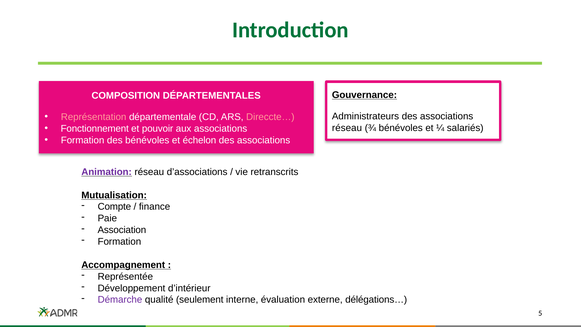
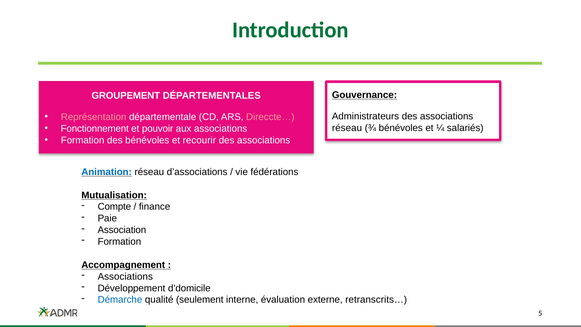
COMPOSITION: COMPOSITION -> GROUPEMENT
échelon: échelon -> recourir
Animation colour: purple -> blue
retranscrits: retranscrits -> fédérations
Représentée at (125, 276): Représentée -> Associations
d’intérieur: d’intérieur -> d’domicile
Démarche colour: purple -> blue
délégations…: délégations… -> retranscrits…
